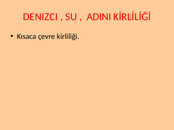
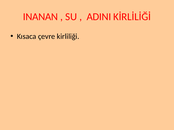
DENIZCI: DENIZCI -> INANAN
